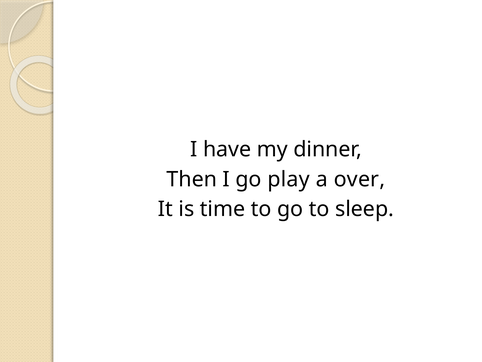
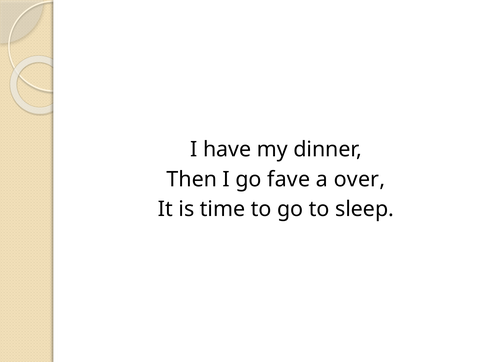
play: play -> fave
